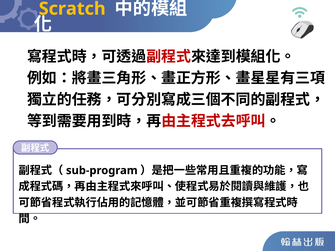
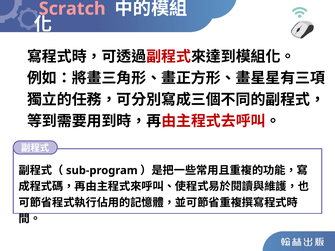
Scratch colour: yellow -> pink
